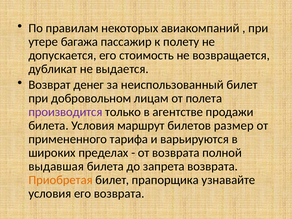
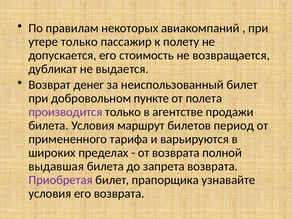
утере багажа: багажа -> только
лицам: лицам -> пункте
размер: размер -> период
Приобретая colour: orange -> purple
